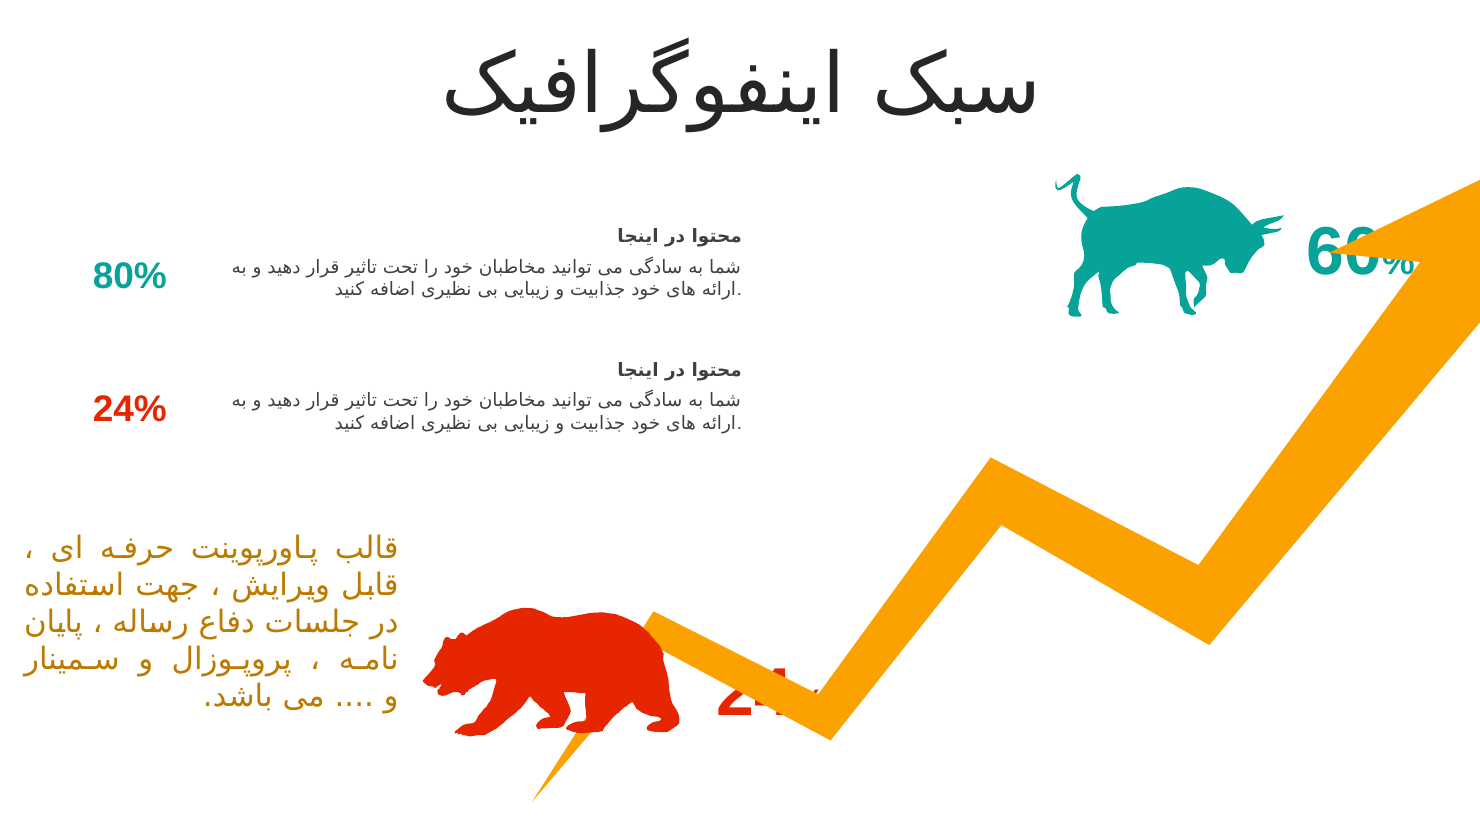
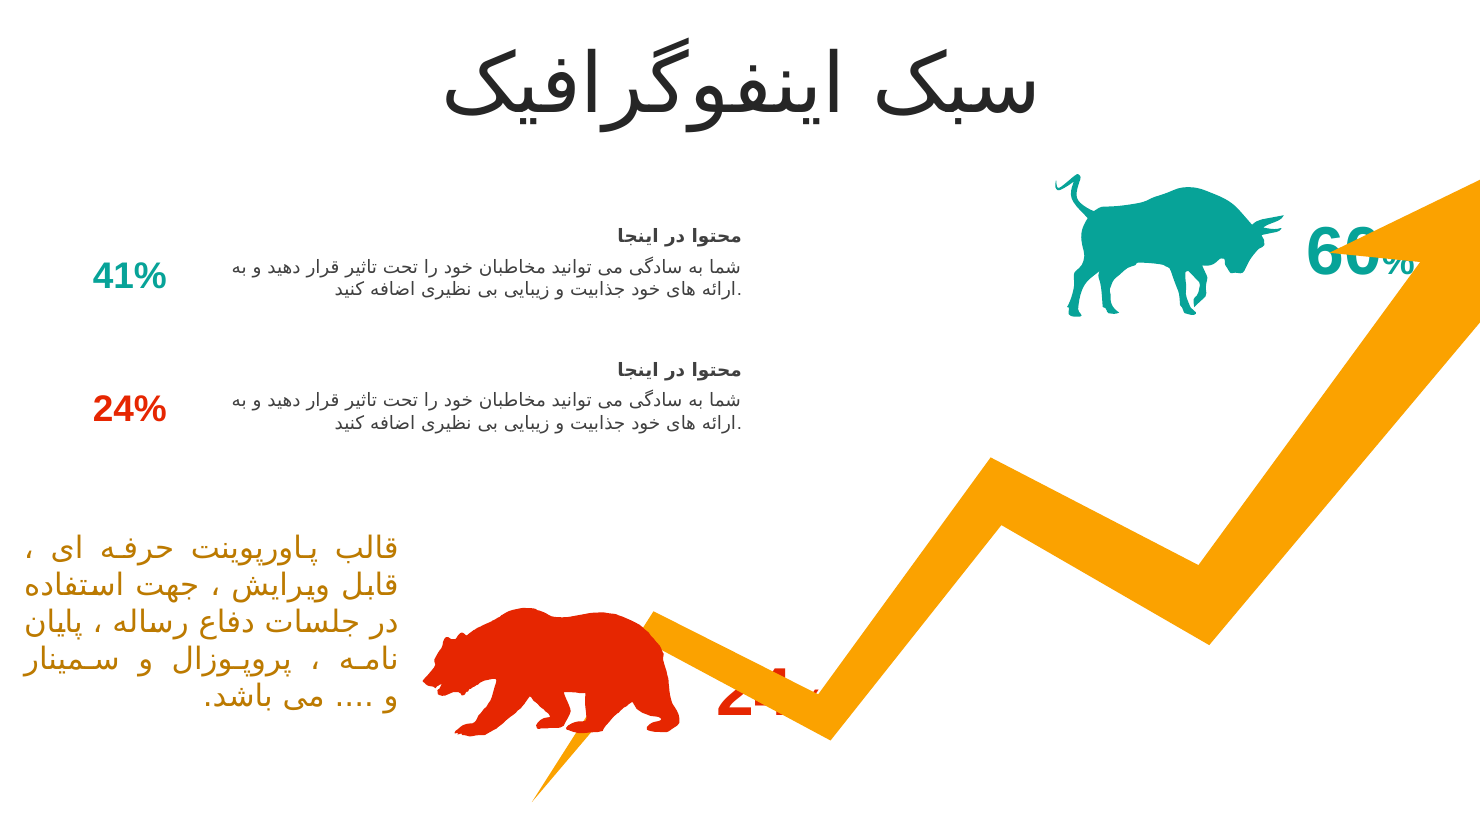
80%: 80% -> 41%
